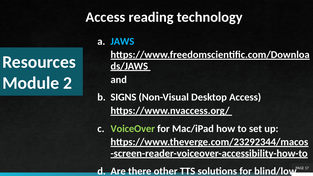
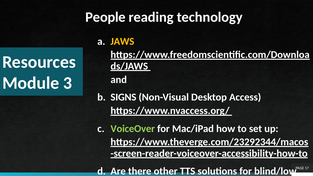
Access at (105, 17): Access -> People
JAWS colour: light blue -> yellow
2: 2 -> 3
